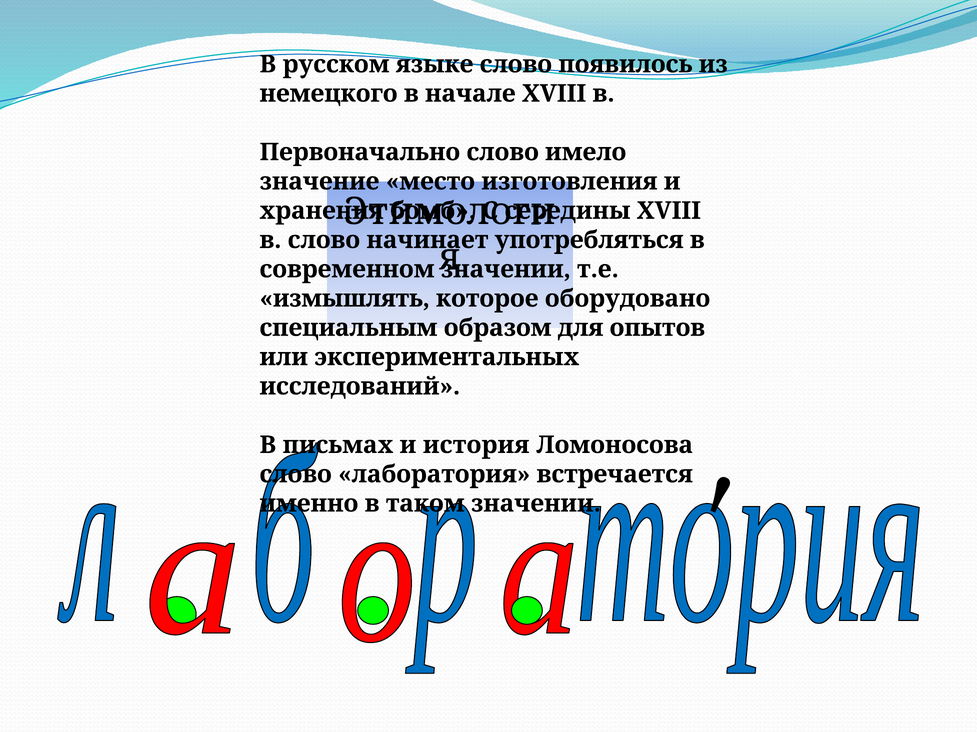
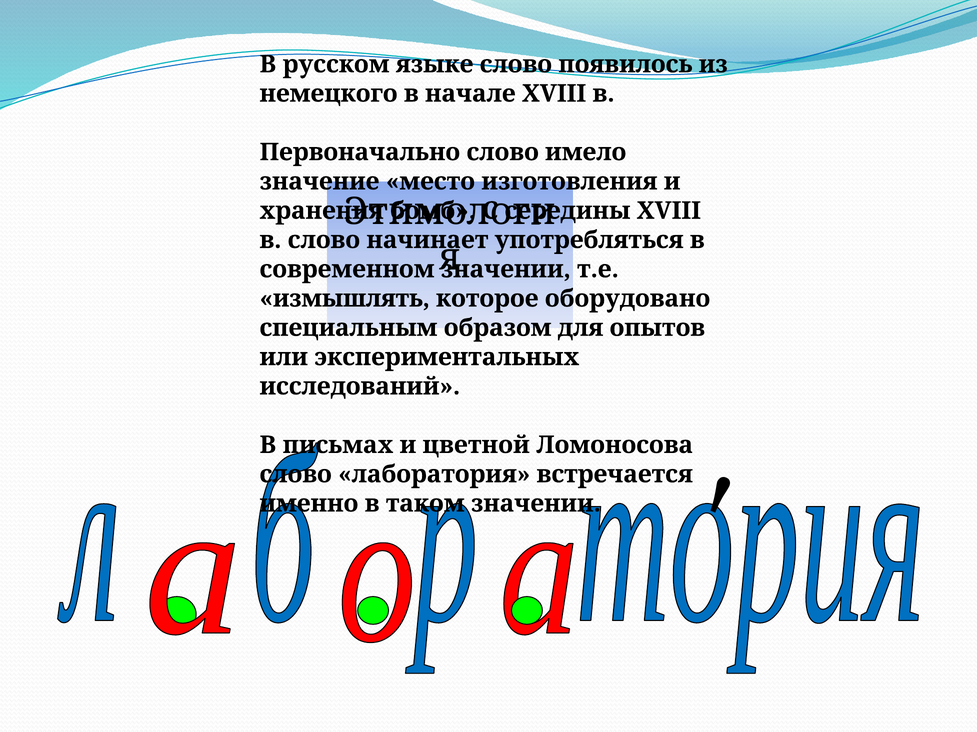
история: история -> цветной
